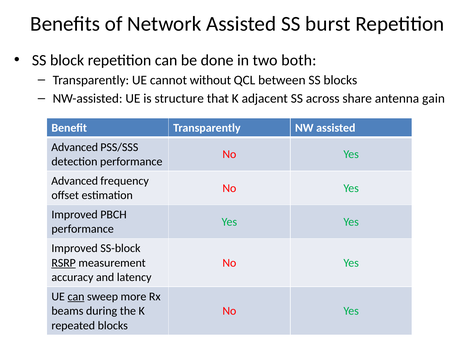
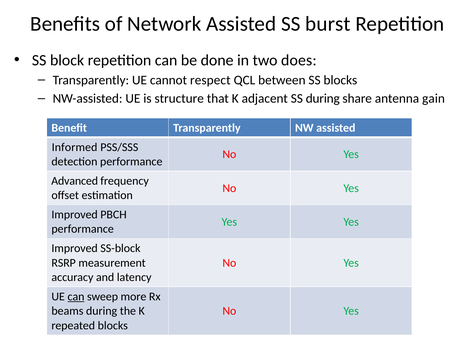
both: both -> does
without: without -> respect
SS across: across -> during
Advanced at (75, 147): Advanced -> Informed
RSRP underline: present -> none
